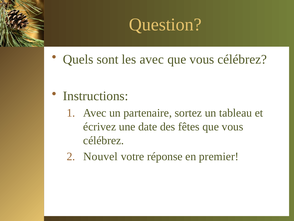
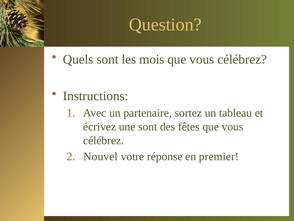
les avec: avec -> mois
une date: date -> sont
